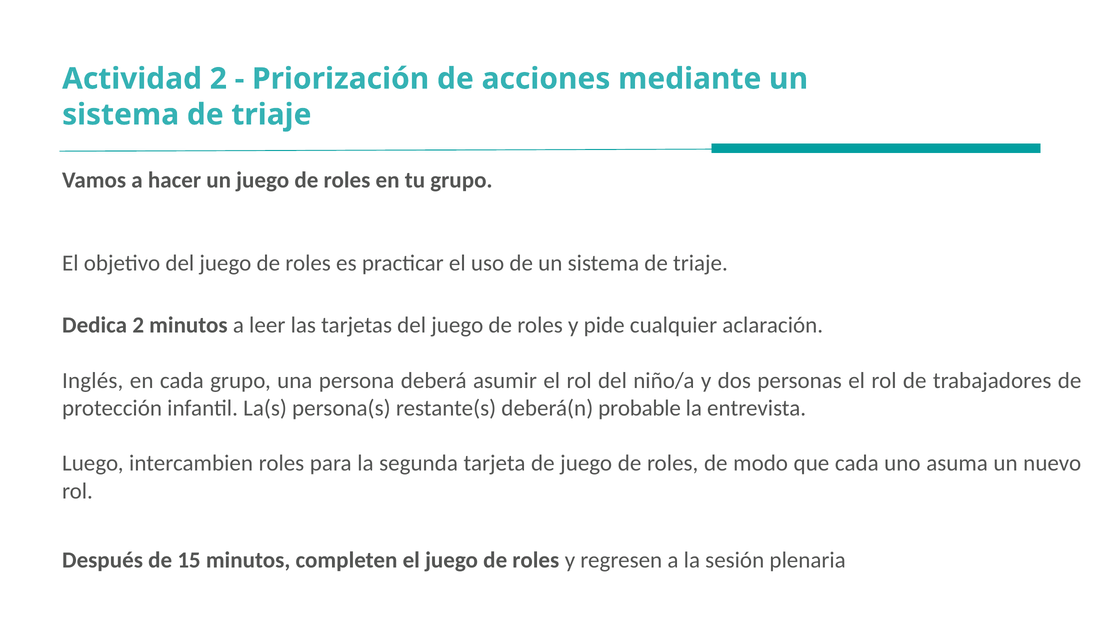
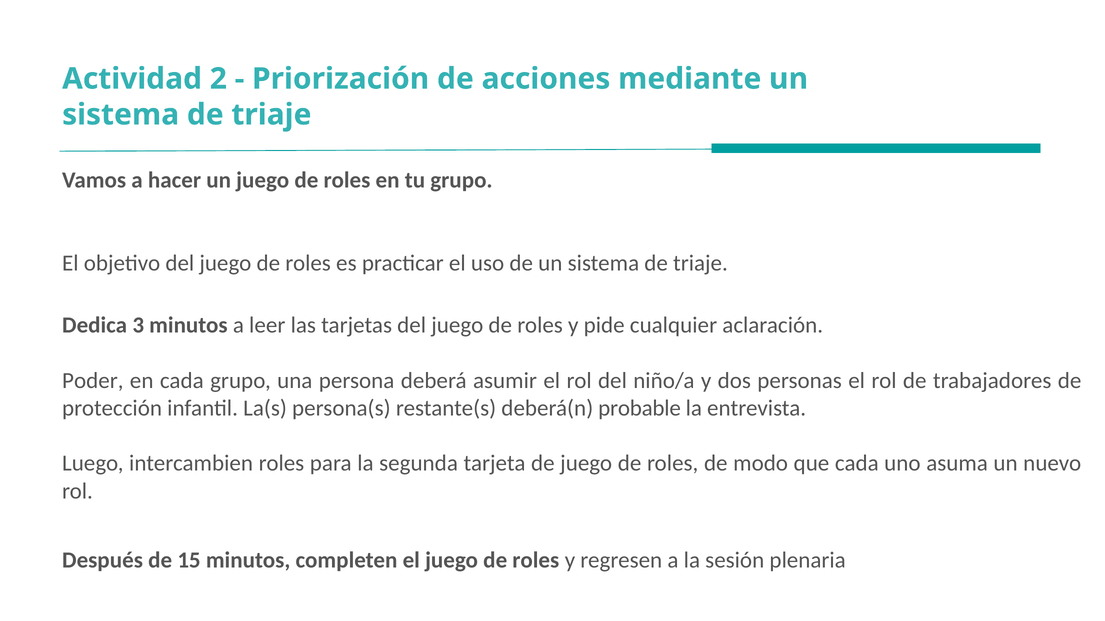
Dedica 2: 2 -> 3
Inglés: Inglés -> Poder
